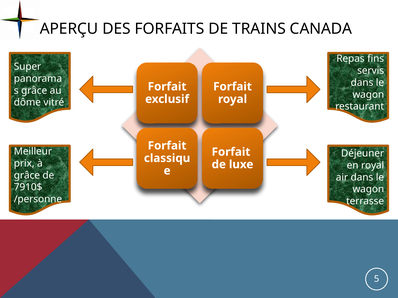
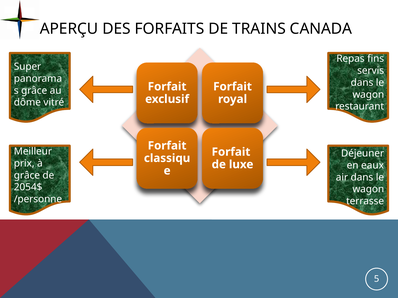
en royal: royal -> eaux
7910$: 7910$ -> 2054$
